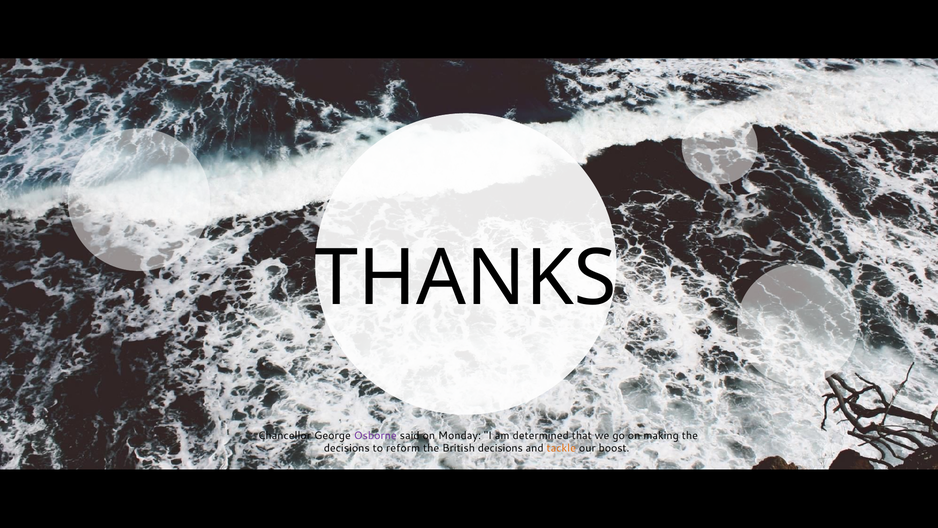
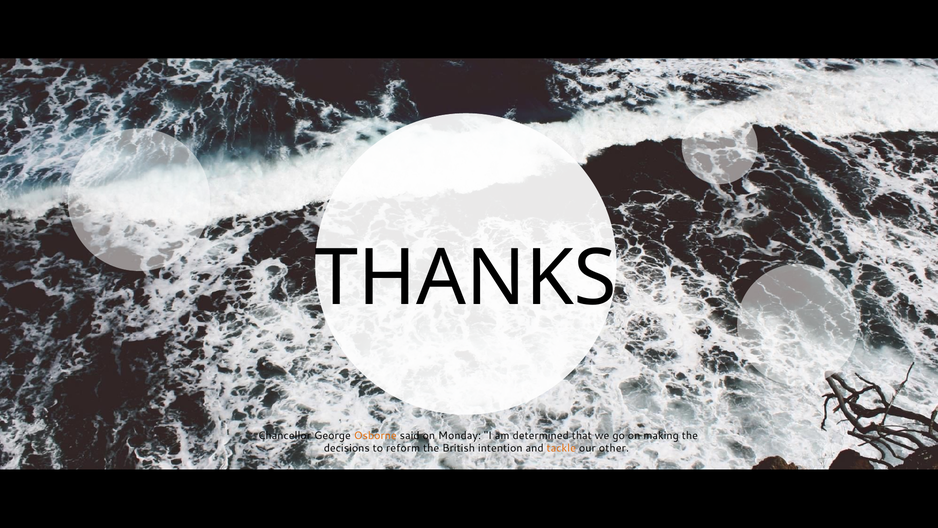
Osborne colour: purple -> orange
British decisions: decisions -> intention
boost: boost -> other
